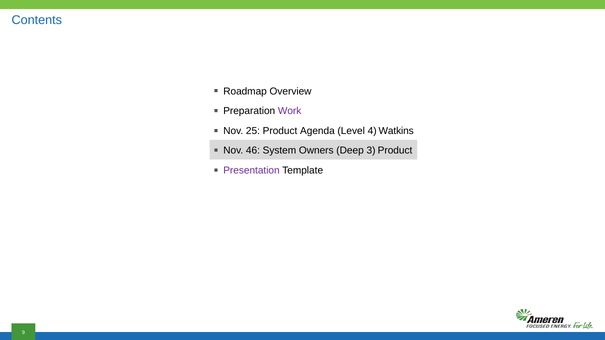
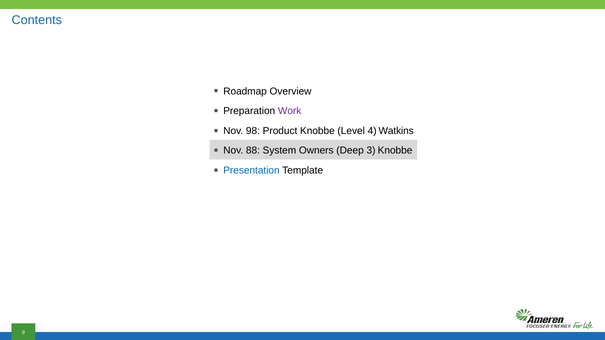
25: 25 -> 98
Product Agenda: Agenda -> Knobbe
46: 46 -> 88
3 Product: Product -> Knobbe
Presentation colour: purple -> blue
